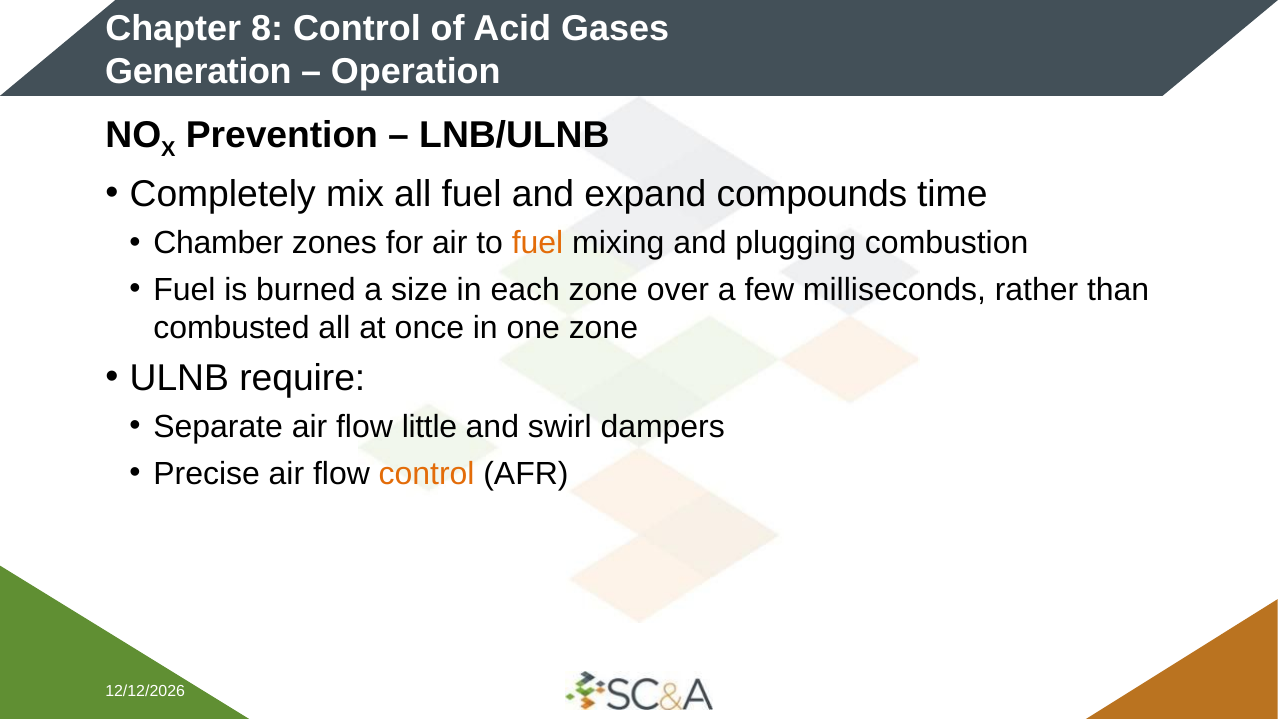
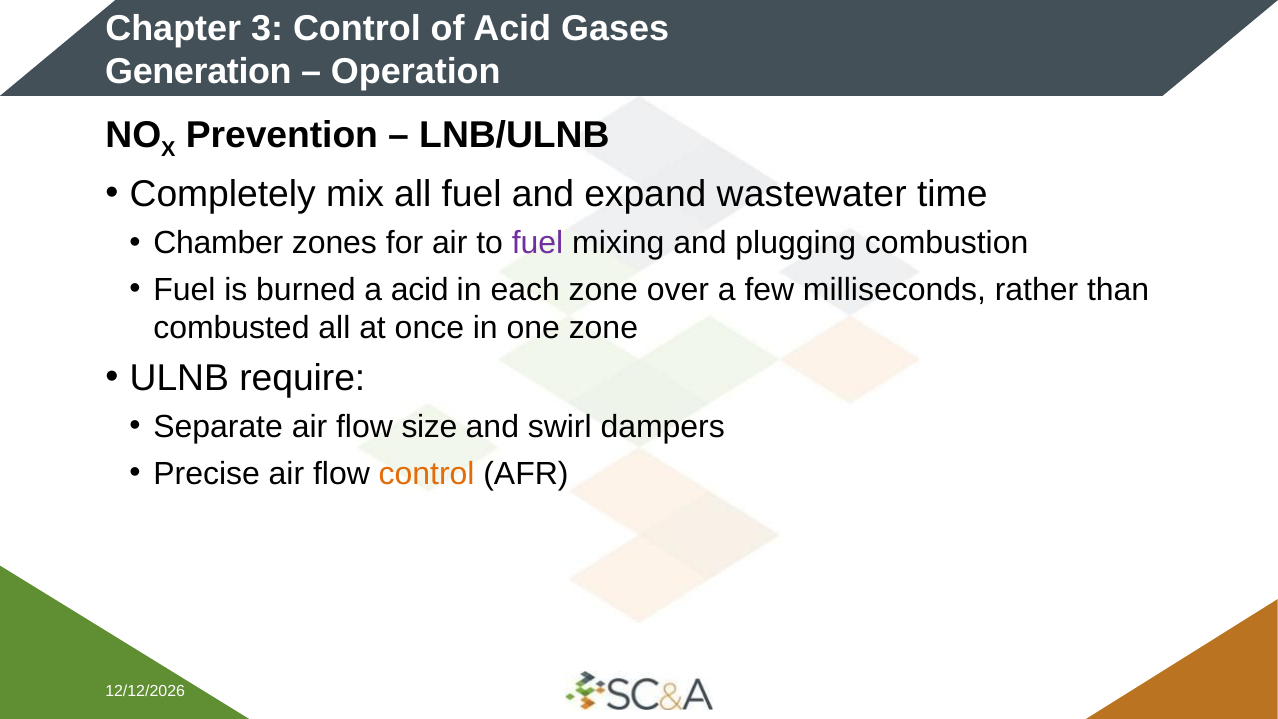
8: 8 -> 3
compounds: compounds -> wastewater
fuel at (538, 243) colour: orange -> purple
a size: size -> acid
little: little -> size
